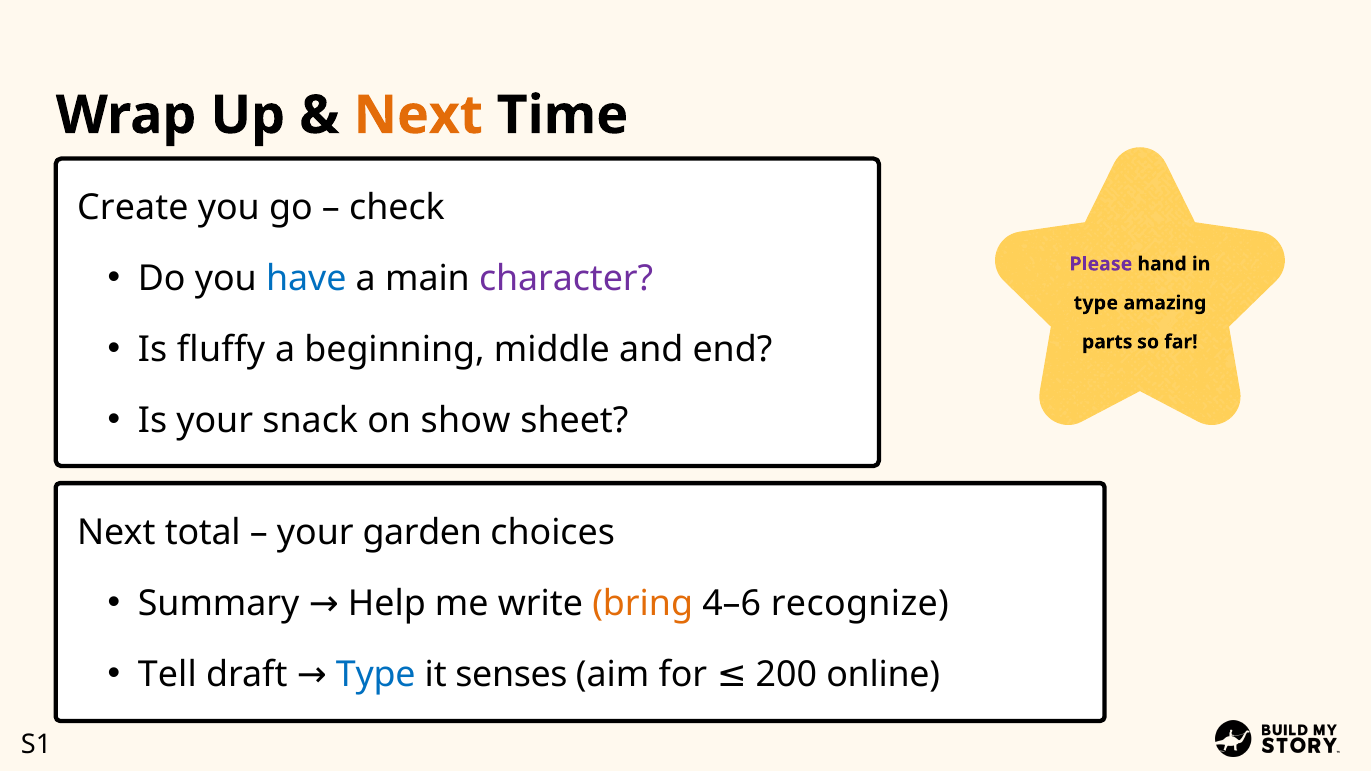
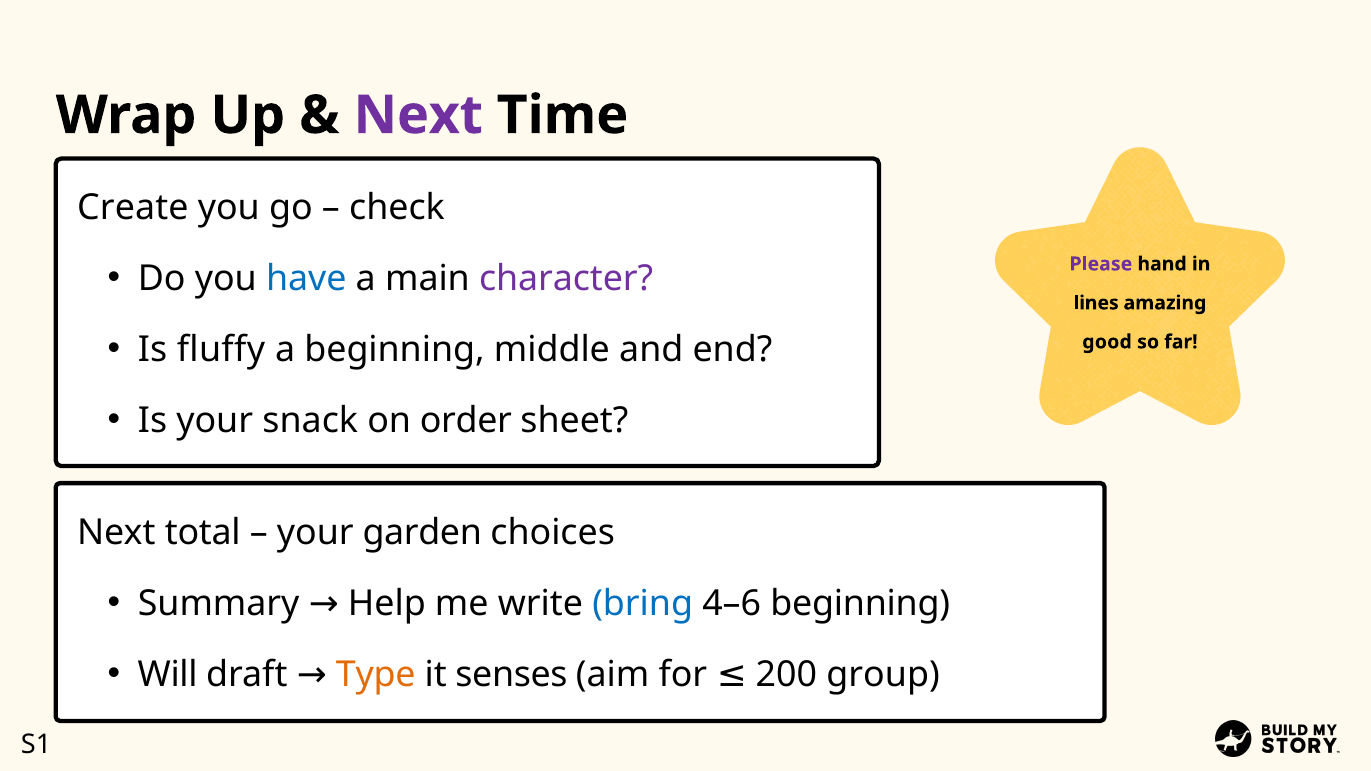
Next at (418, 115) colour: orange -> purple
type at (1096, 303): type -> lines
parts: parts -> good
show: show -> order
bring colour: orange -> blue
4–6 recognize: recognize -> beginning
Tell: Tell -> Will
Type at (376, 675) colour: blue -> orange
online: online -> group
